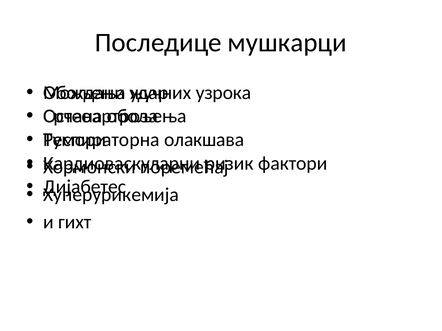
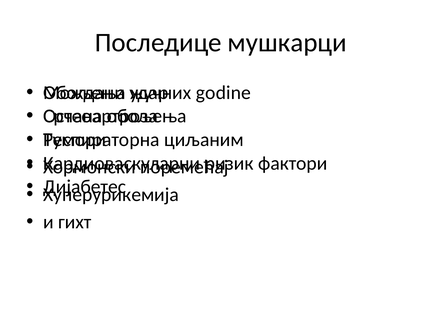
узрока: узрока -> godine
олакшава: олакшава -> циљаним
